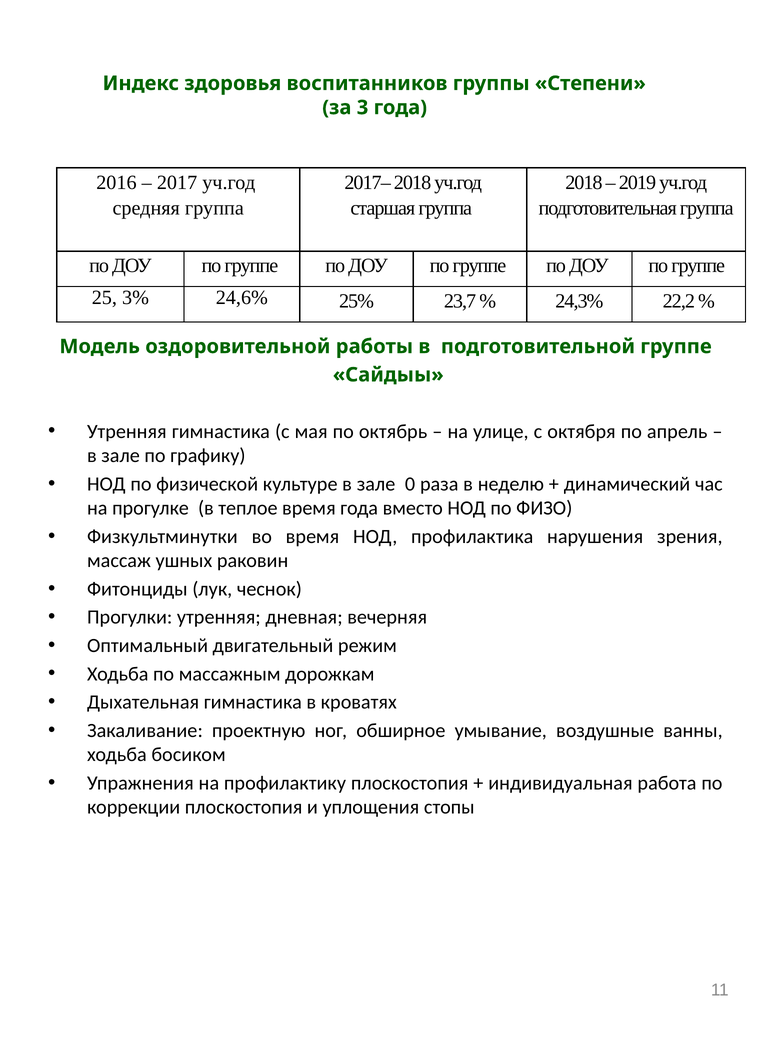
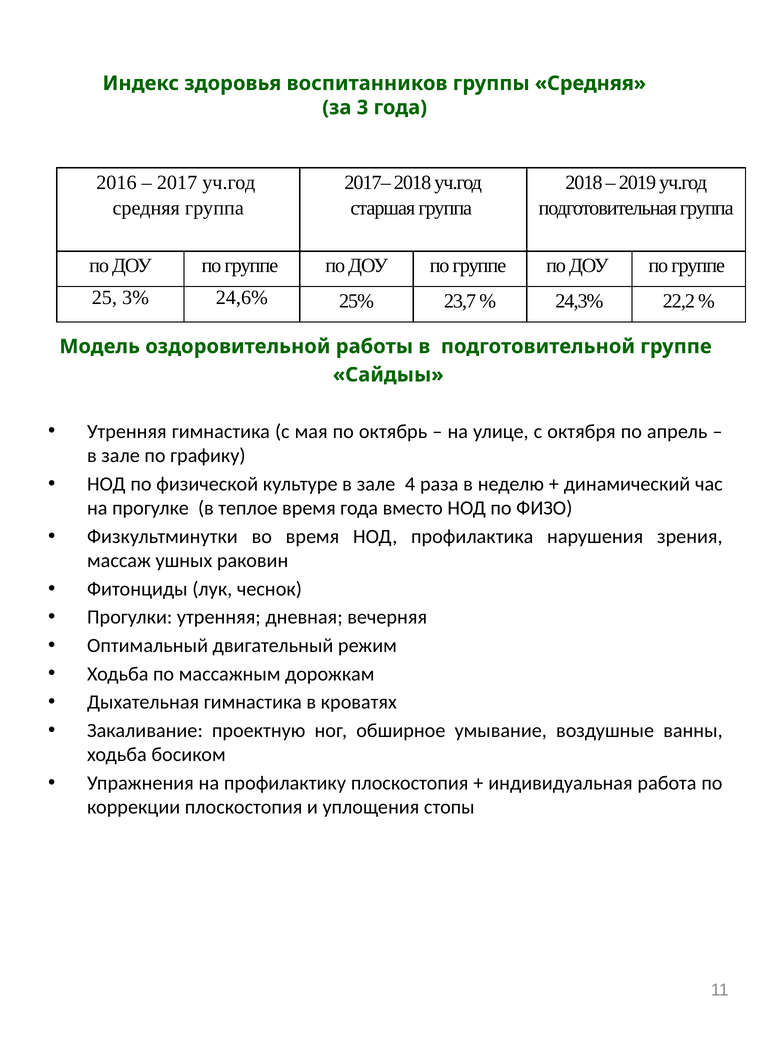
группы Степени: Степени -> Средняя
0: 0 -> 4
